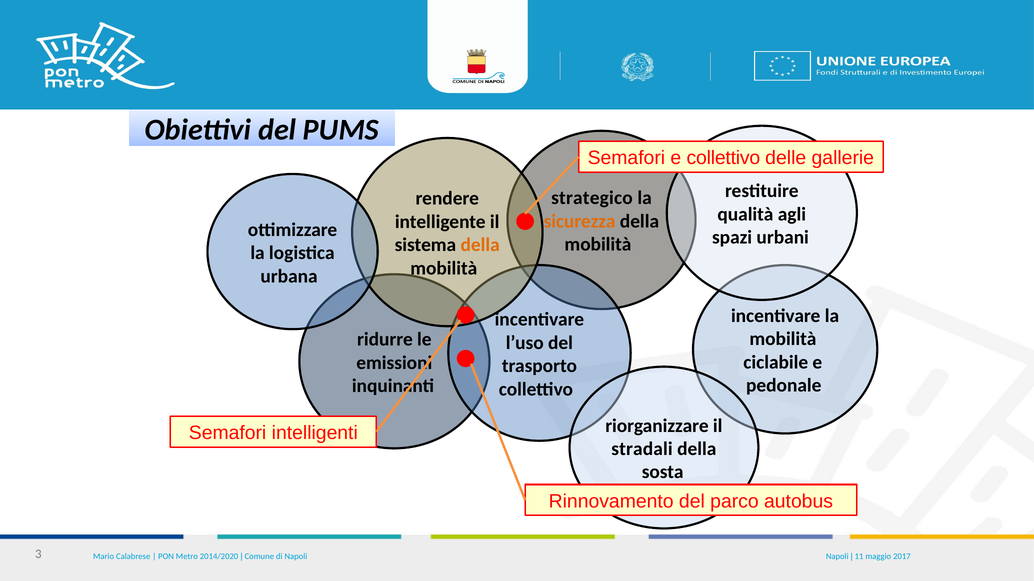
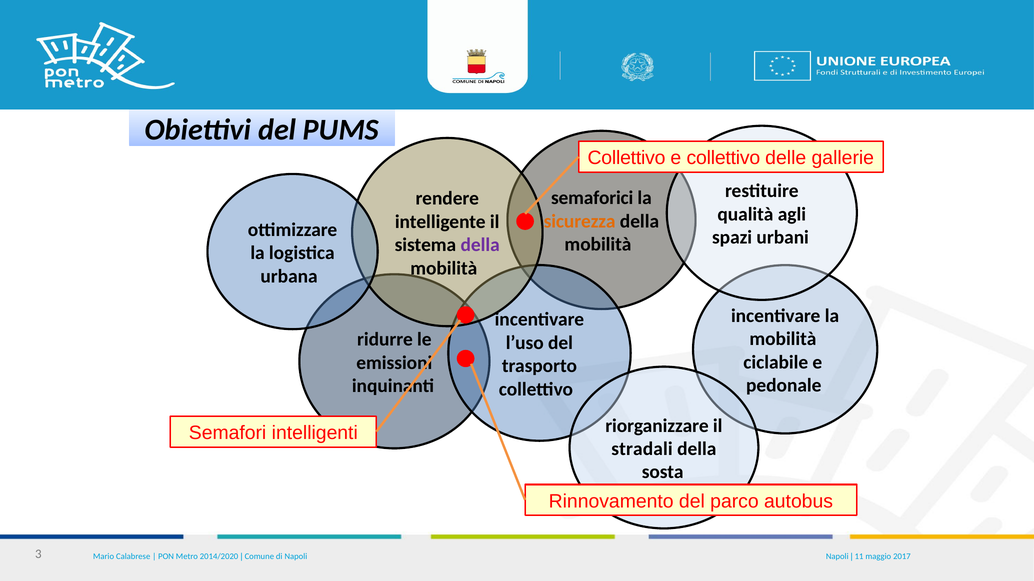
Semafori at (626, 158): Semafori -> Collettivo
strategico: strategico -> semaforici
della at (480, 245) colour: orange -> purple
